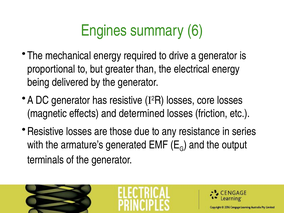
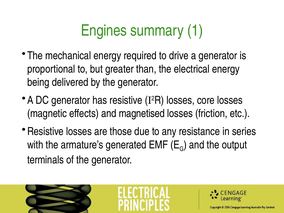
6: 6 -> 1
determined: determined -> magnetised
